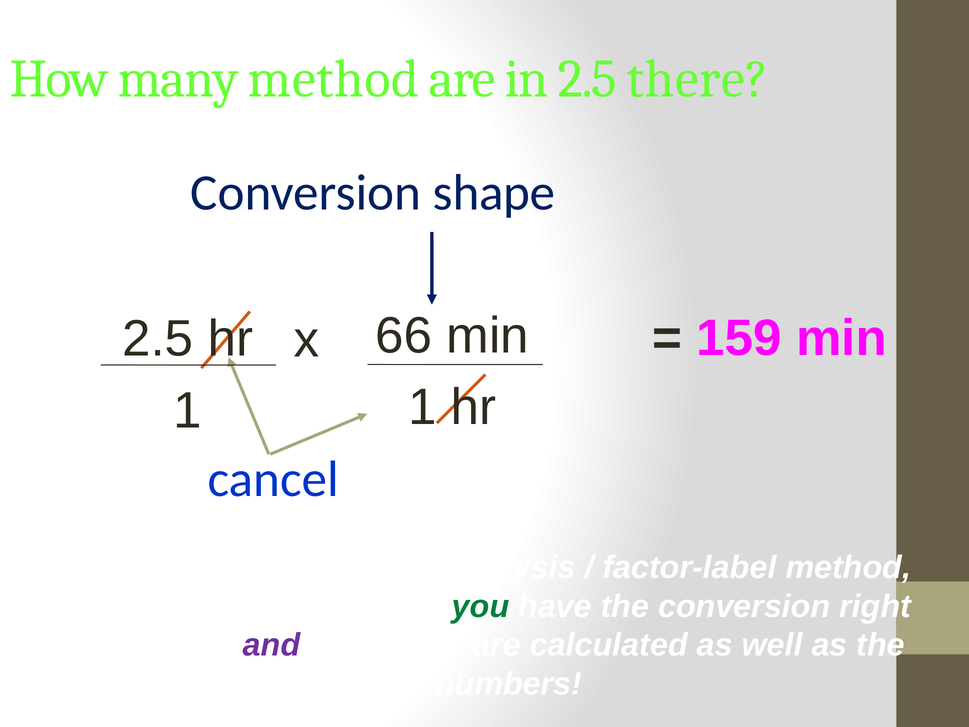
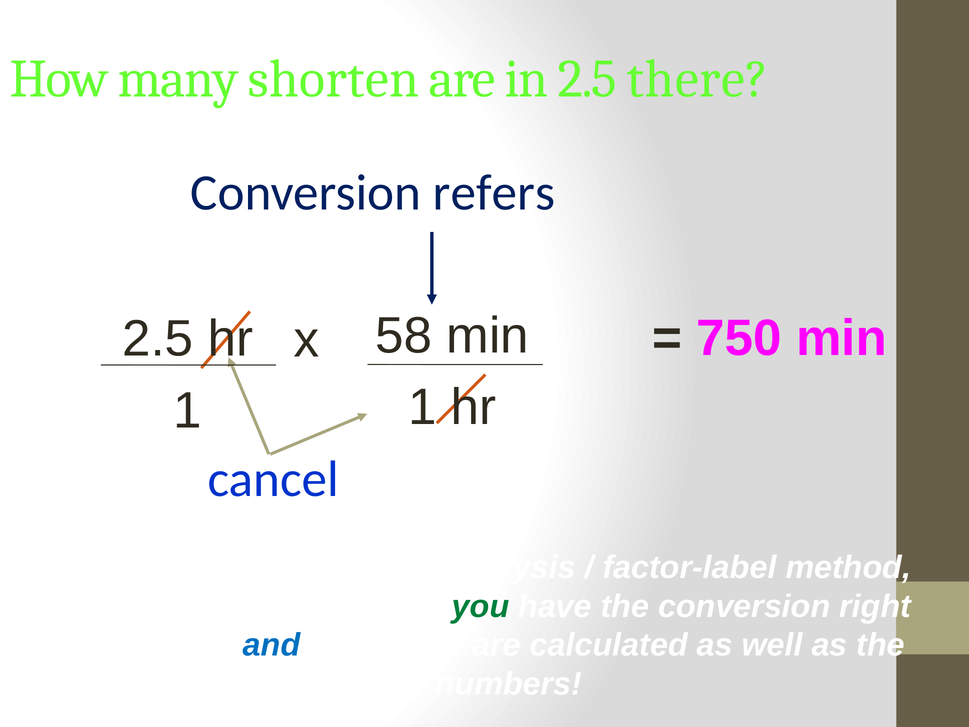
many method: method -> shorten
shape: shape -> refers
159: 159 -> 750
66: 66 -> 58
and colour: purple -> blue
